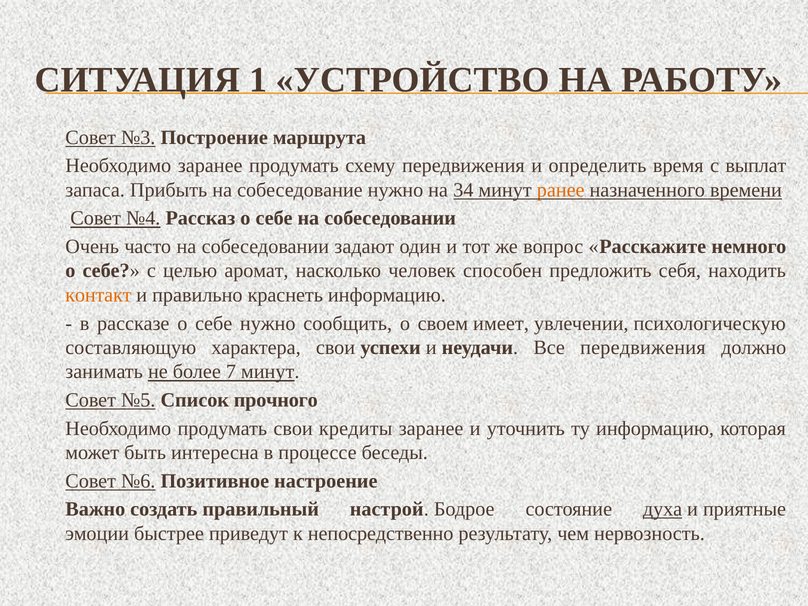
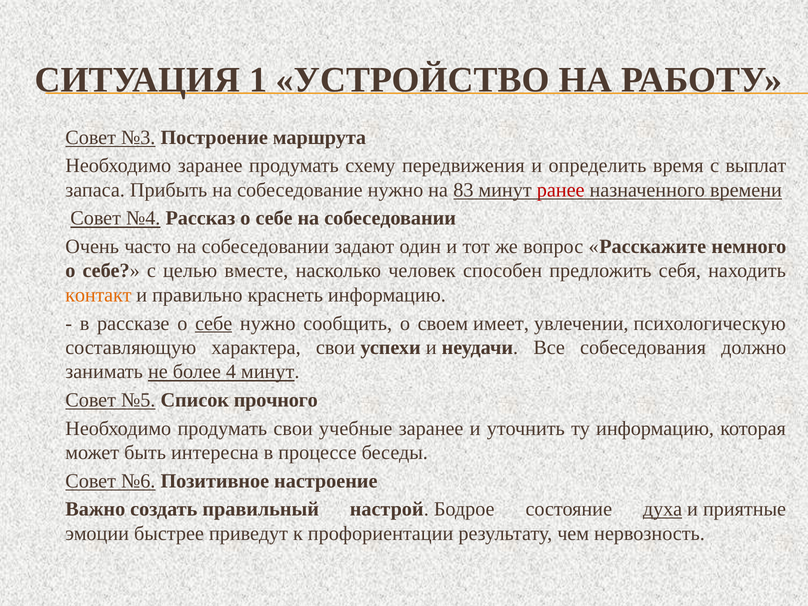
34: 34 -> 83
ранее colour: orange -> red
аромат: аромат -> вместе
себе at (214, 323) underline: none -> present
Все передвижения: передвижения -> собеседования
7: 7 -> 4
кредиты: кредиты -> учебные
непосредственно: непосредственно -> профориентации
